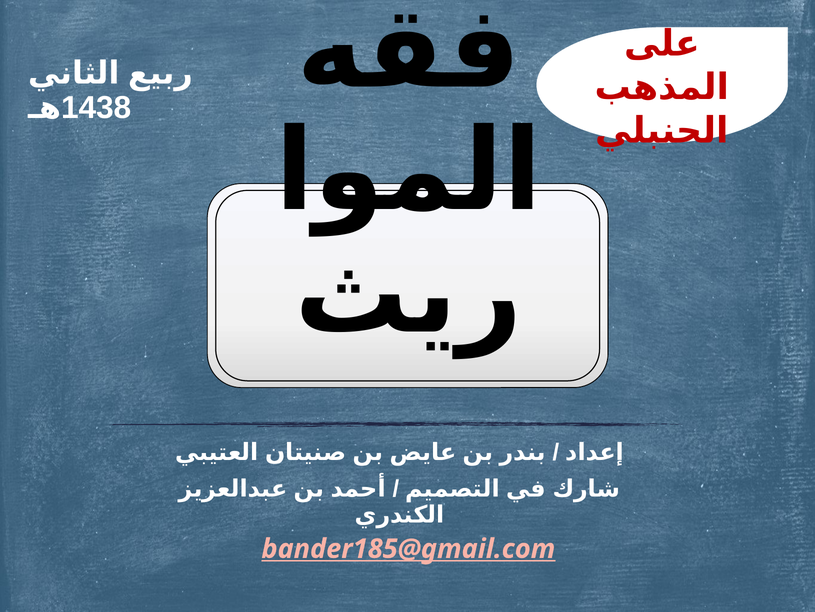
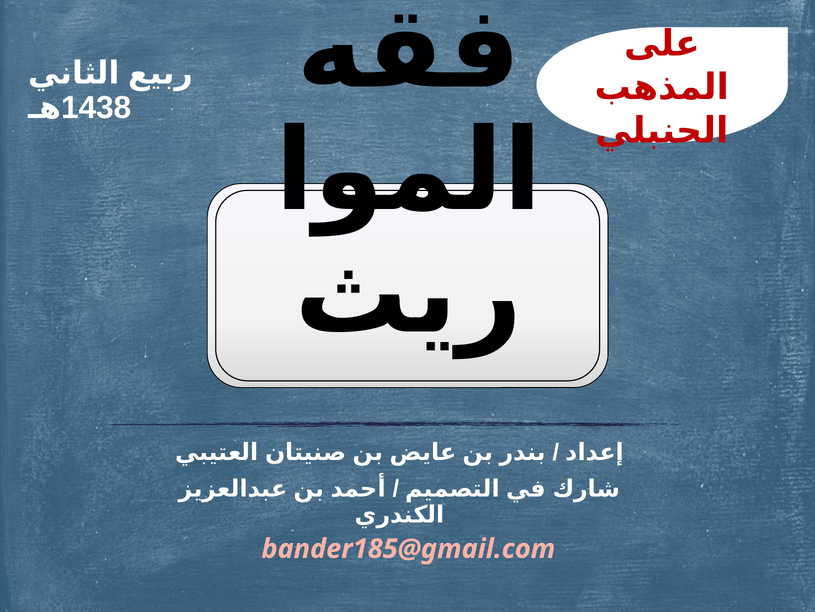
bander185@gmail.com underline: present -> none
